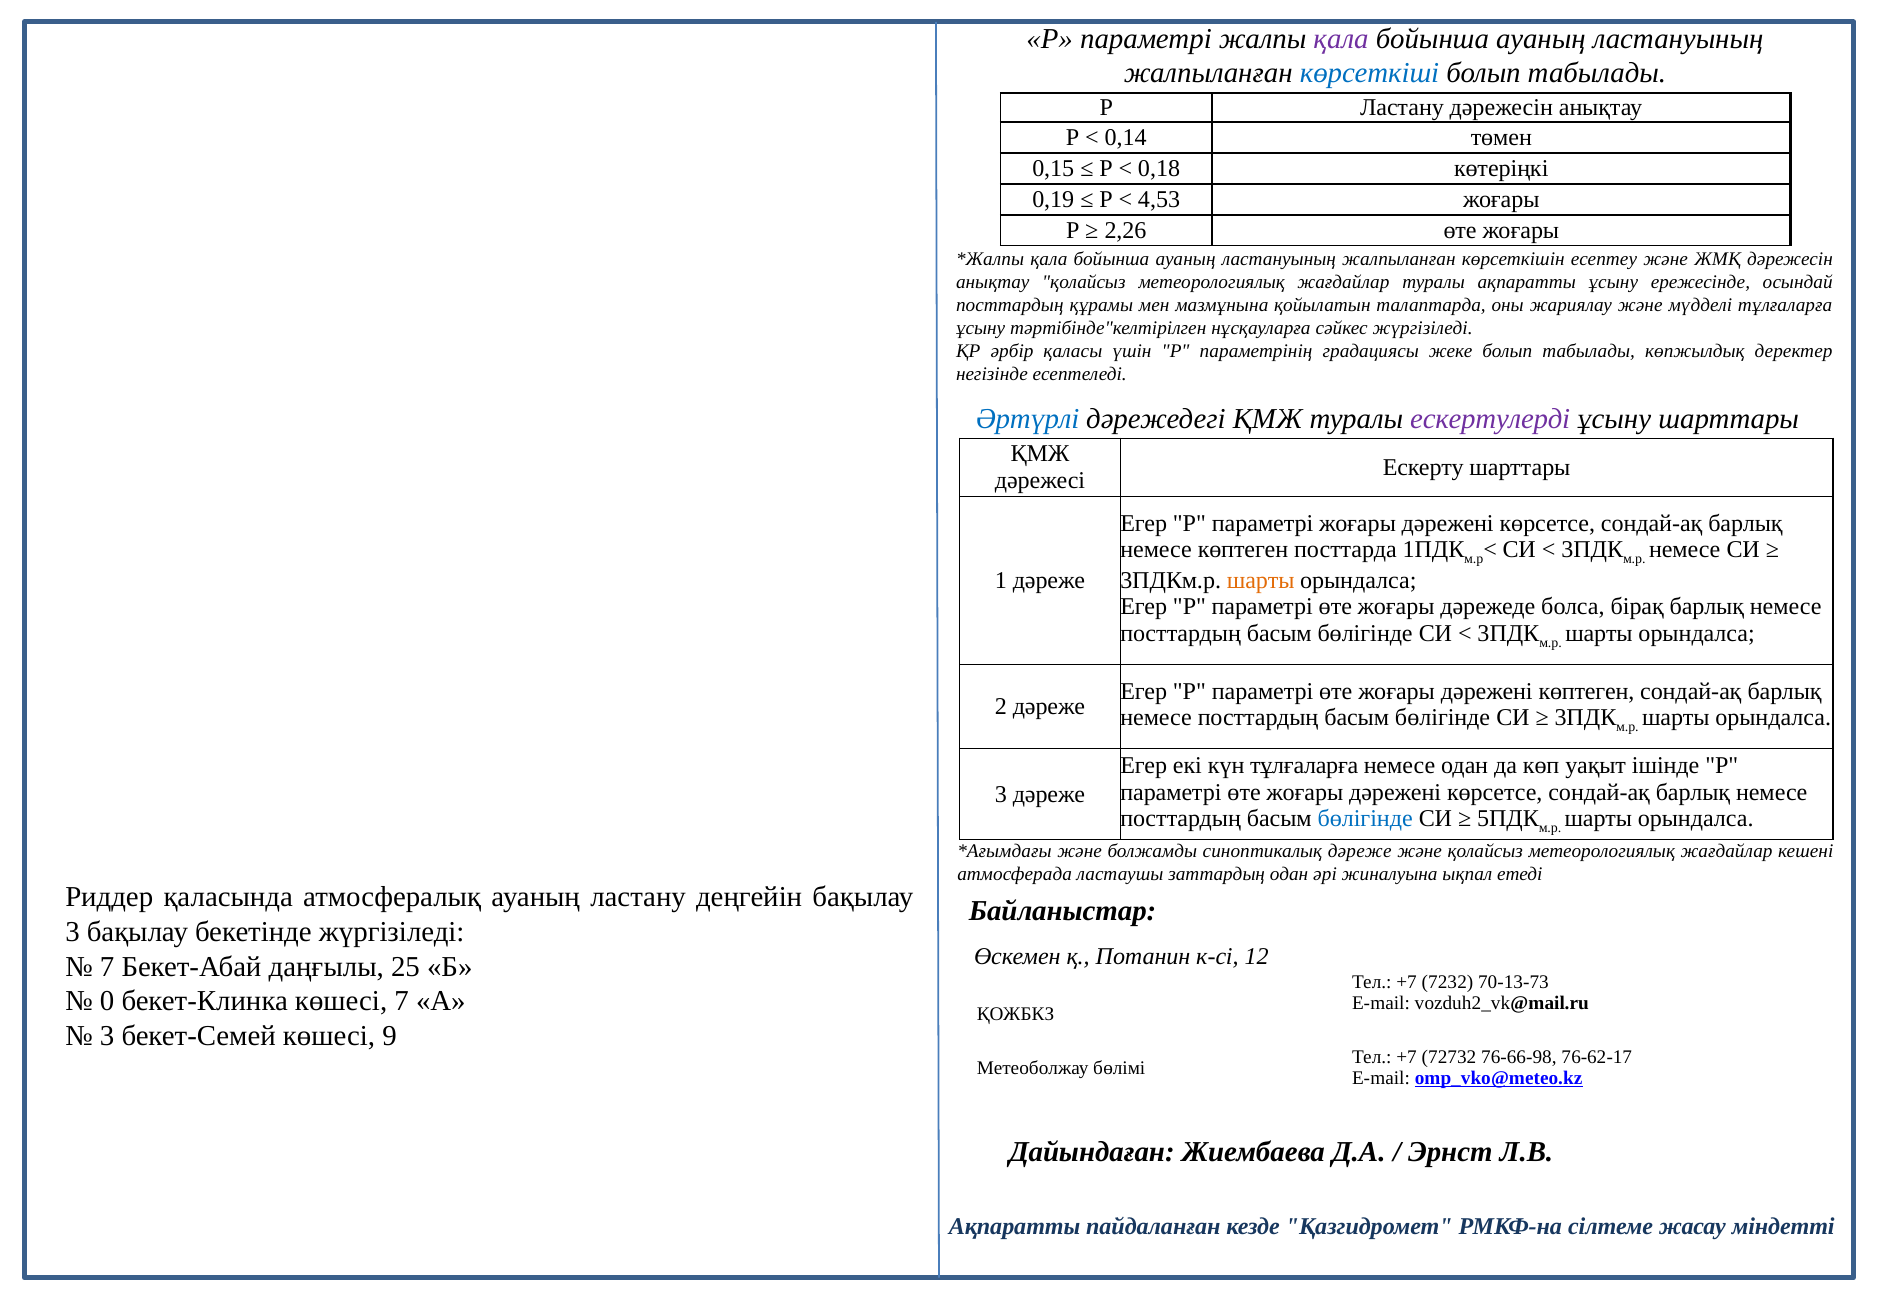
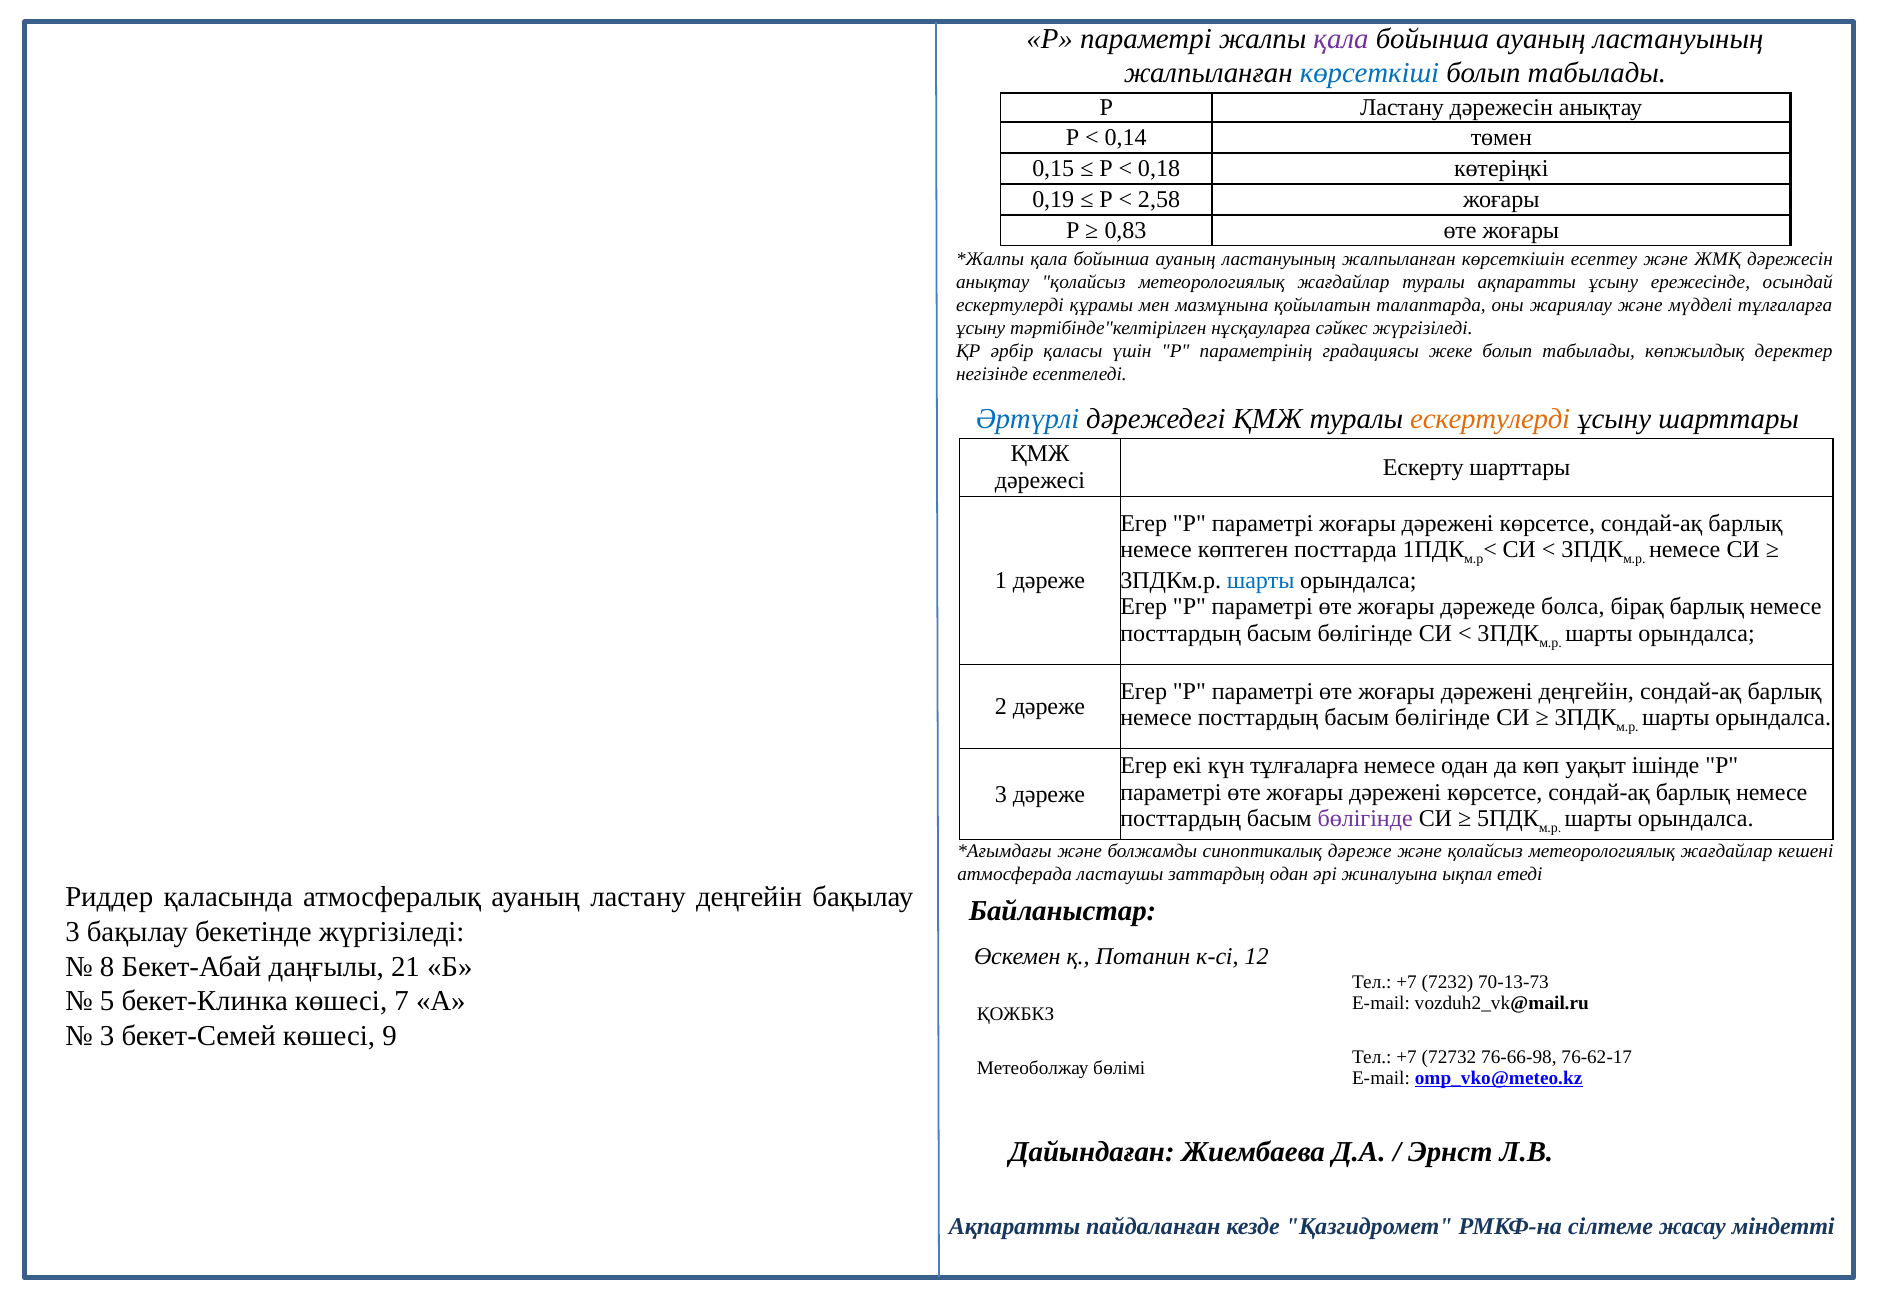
4,53: 4,53 -> 2,58
2,26: 2,26 -> 0,83
посттардың at (1010, 305): посттардың -> ескертулерді
ескертулерді at (1490, 419) colour: purple -> orange
шарты at (1261, 580) colour: orange -> blue
дәрежені көптеген: көптеген -> деңгейін
бөлігінде at (1365, 819) colour: blue -> purple
7 at (107, 967): 7 -> 8
25: 25 -> 21
0: 0 -> 5
